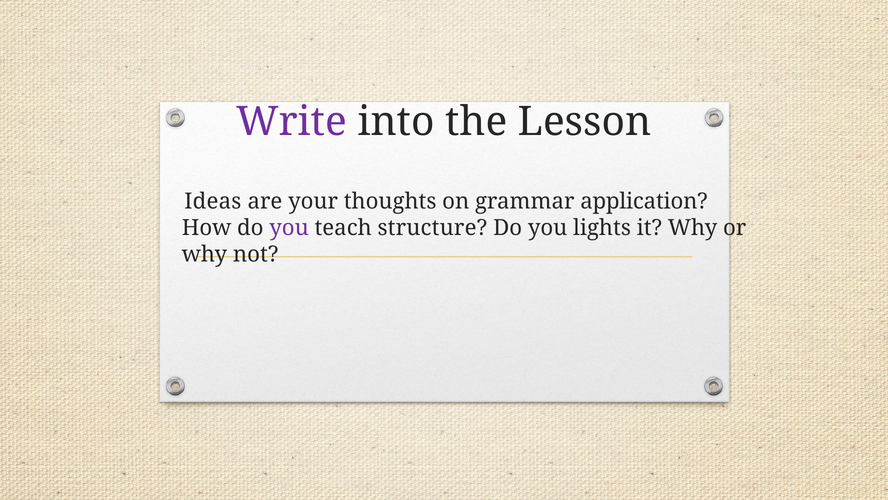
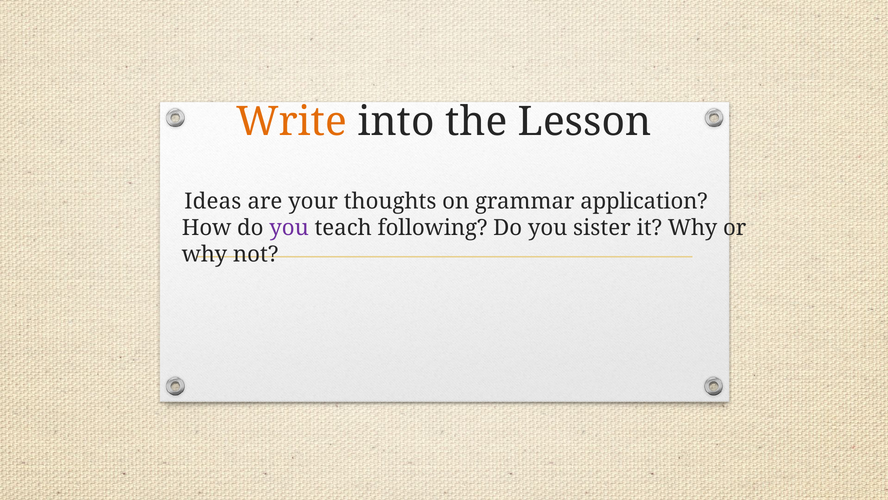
Write colour: purple -> orange
structure: structure -> following
lights: lights -> sister
